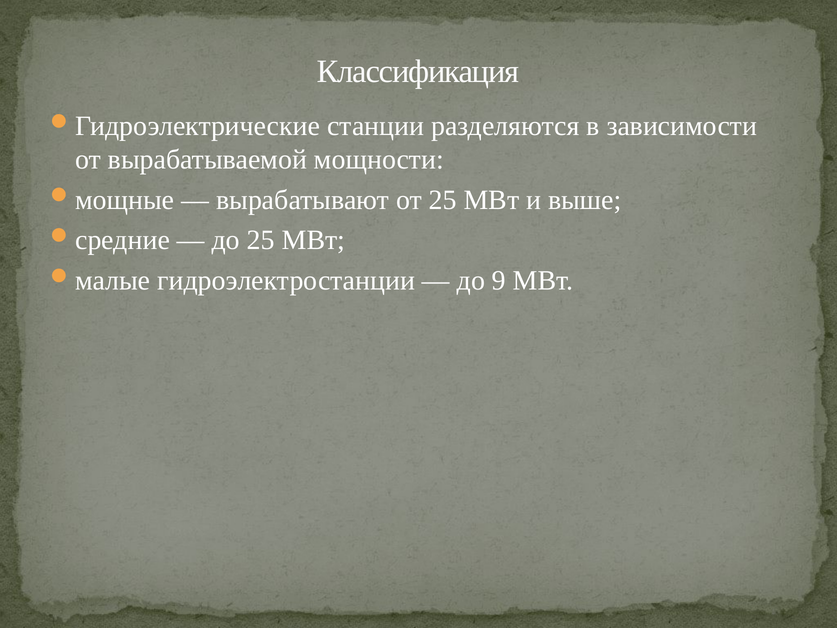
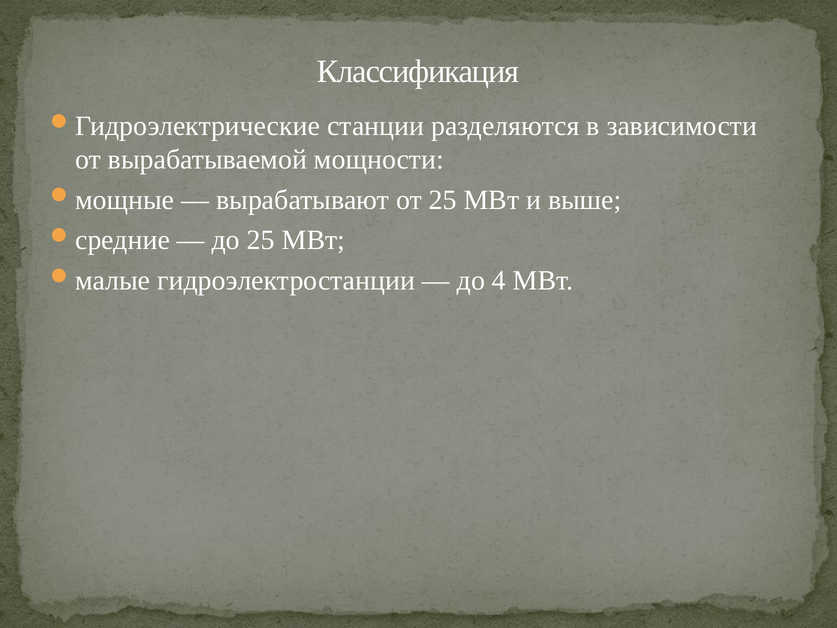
9: 9 -> 4
